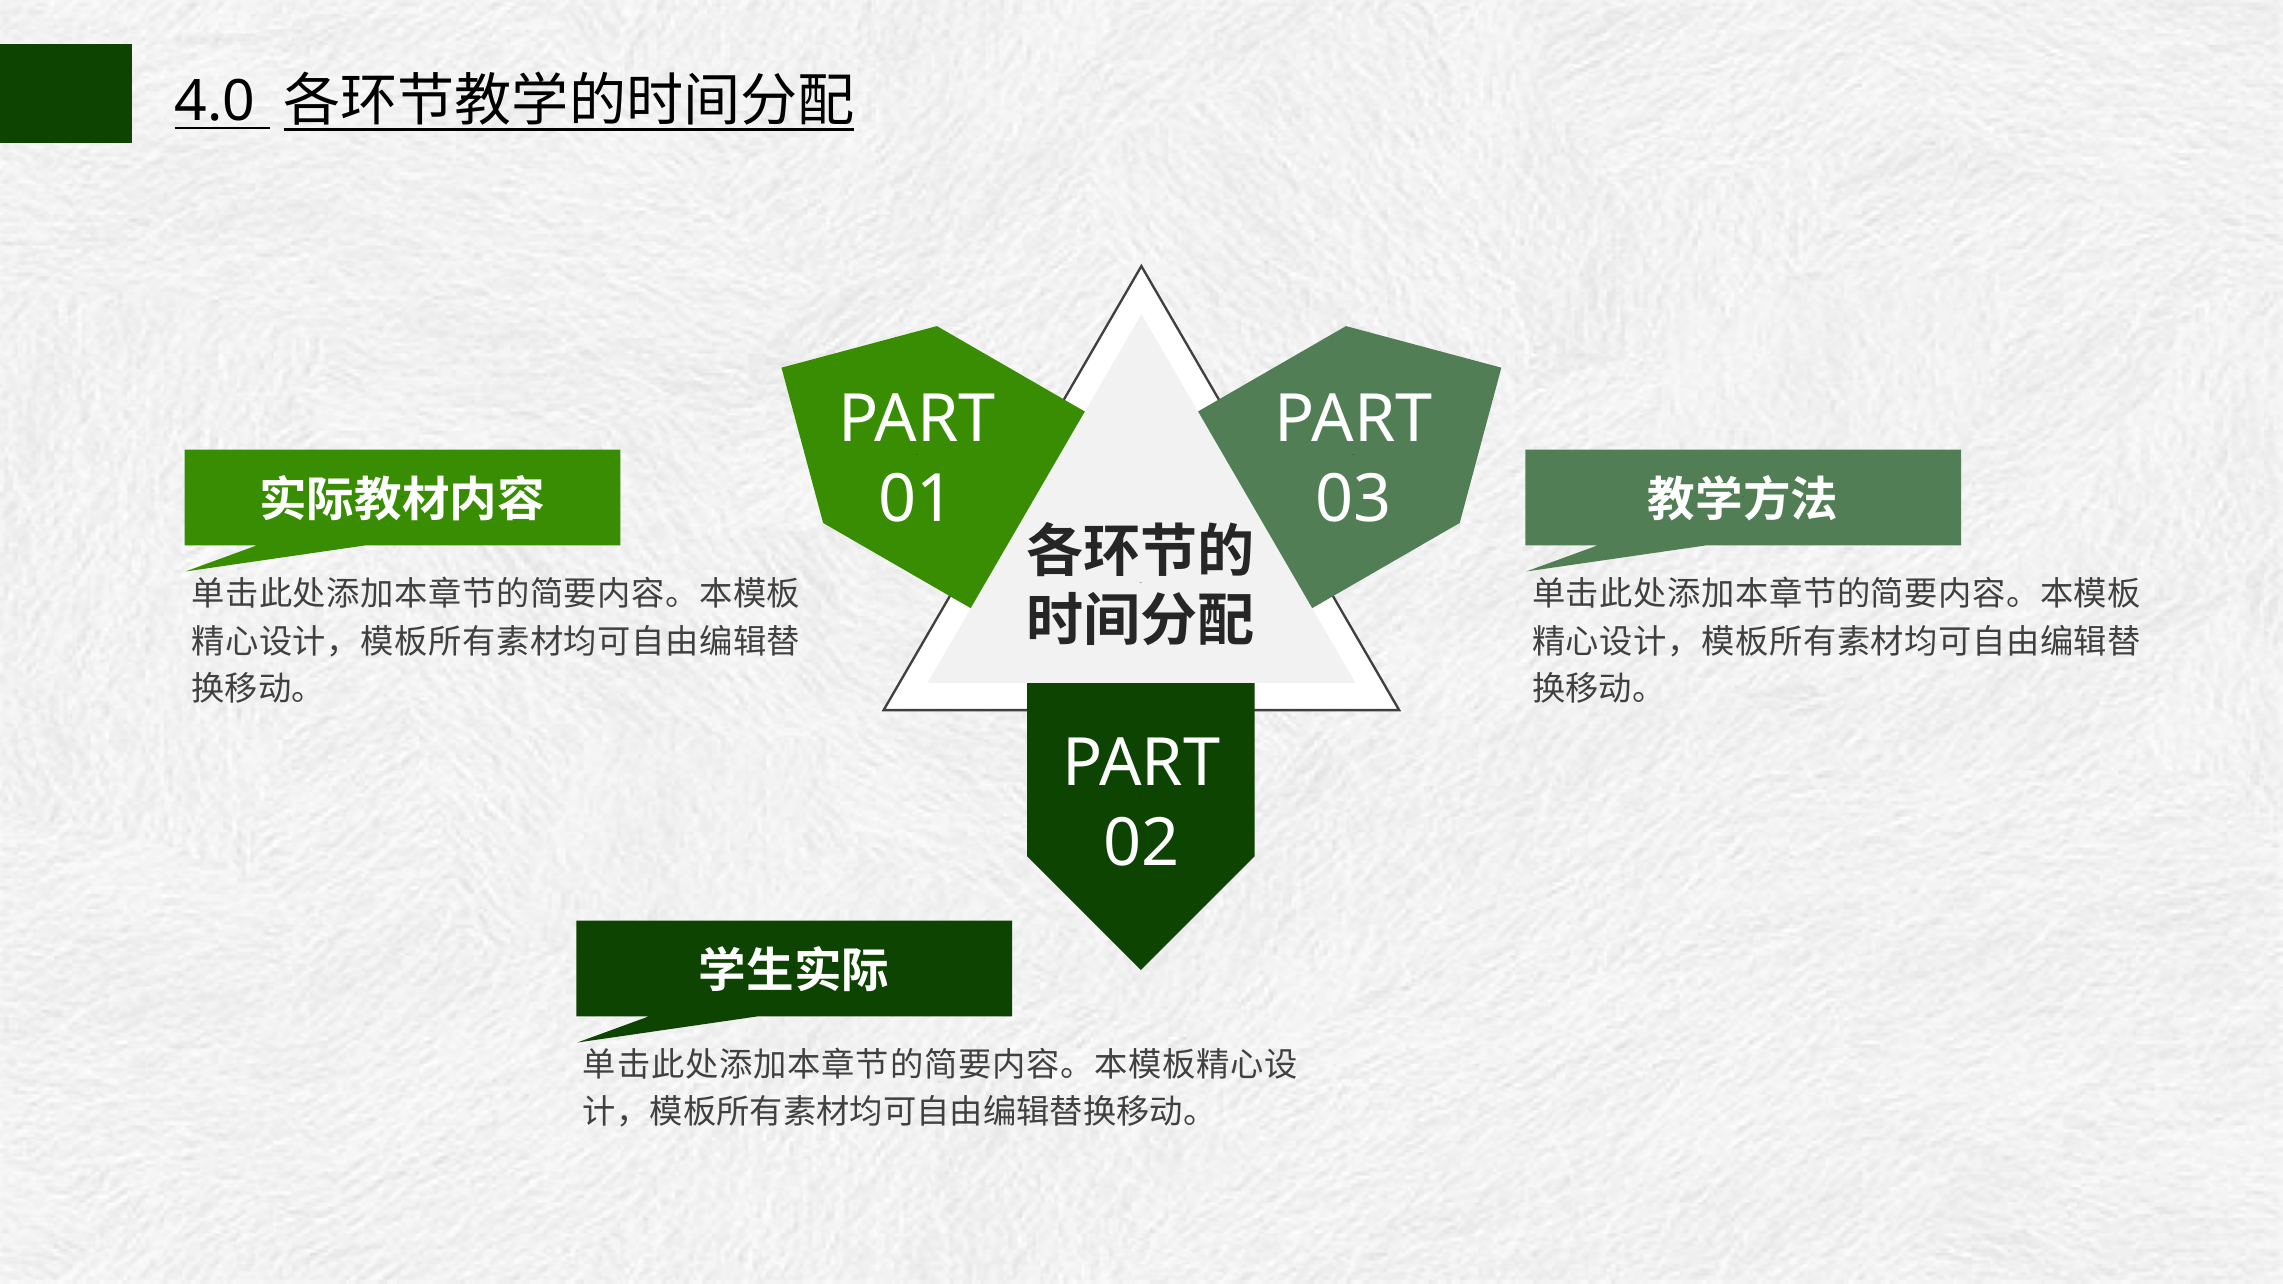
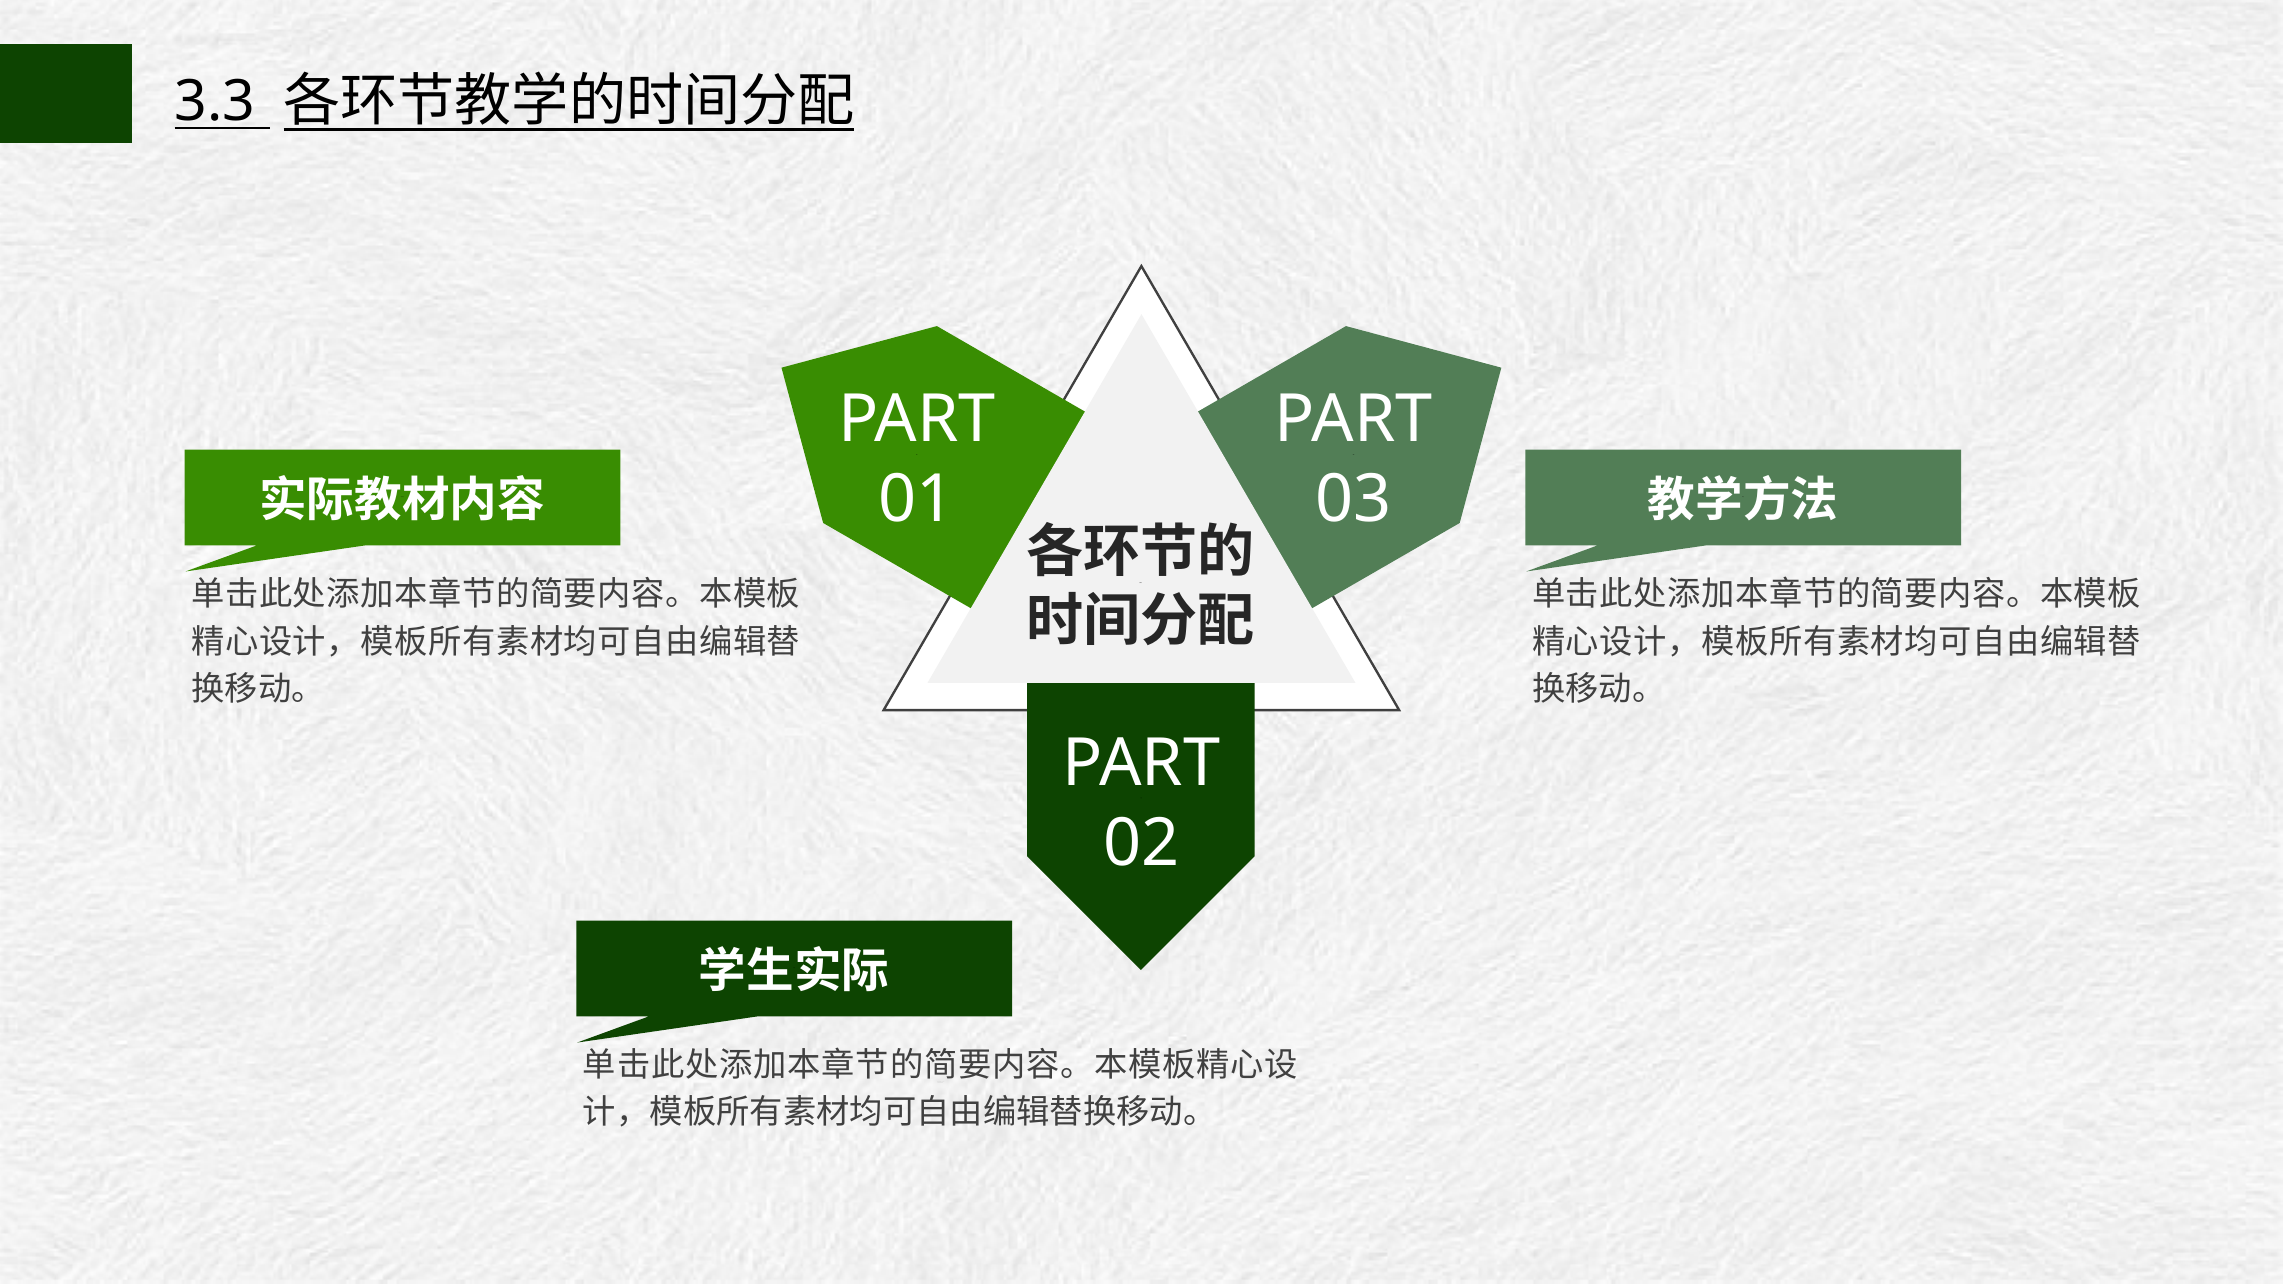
4.0: 4.0 -> 3.3
